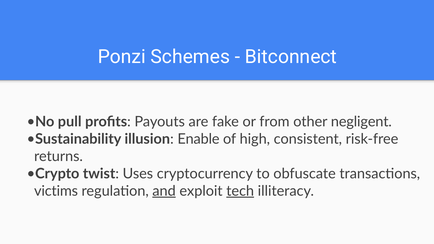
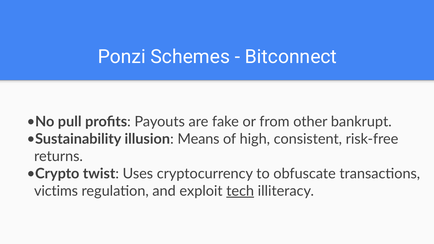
negligent: negligent -> bankrupt
Enable: Enable -> Means
and underline: present -> none
